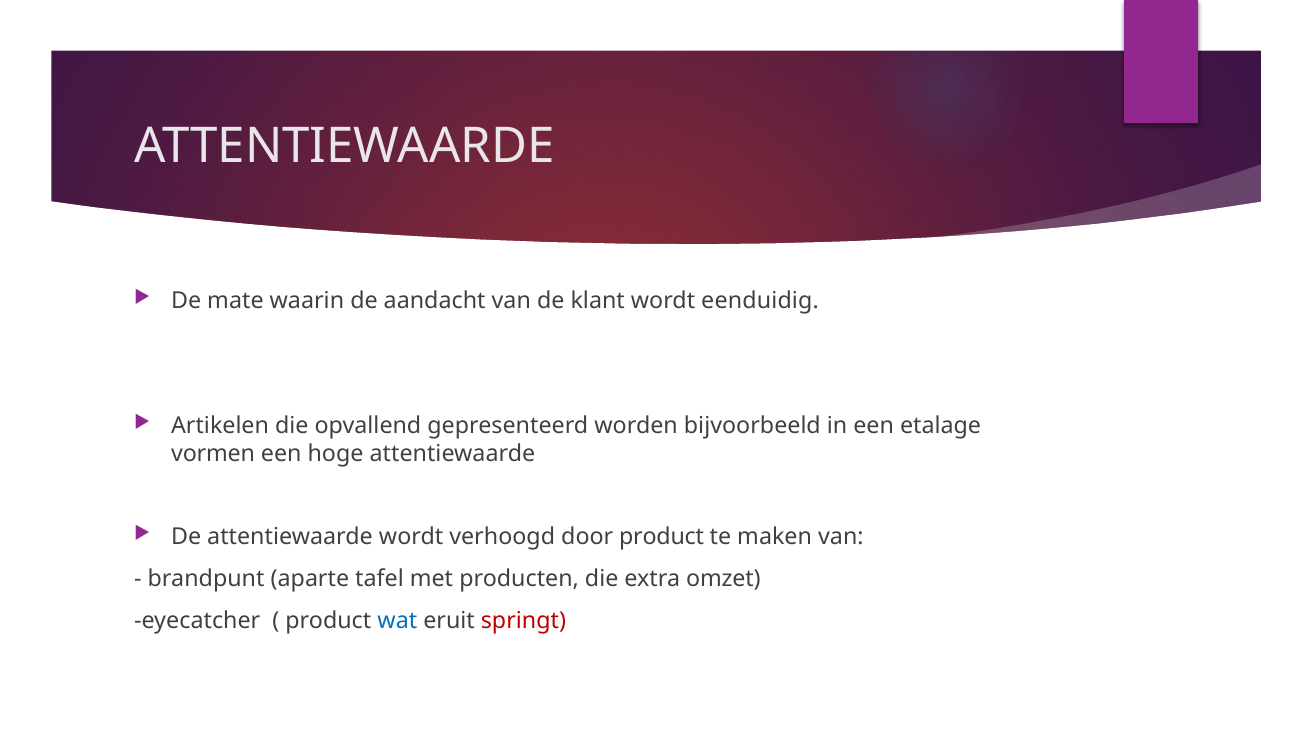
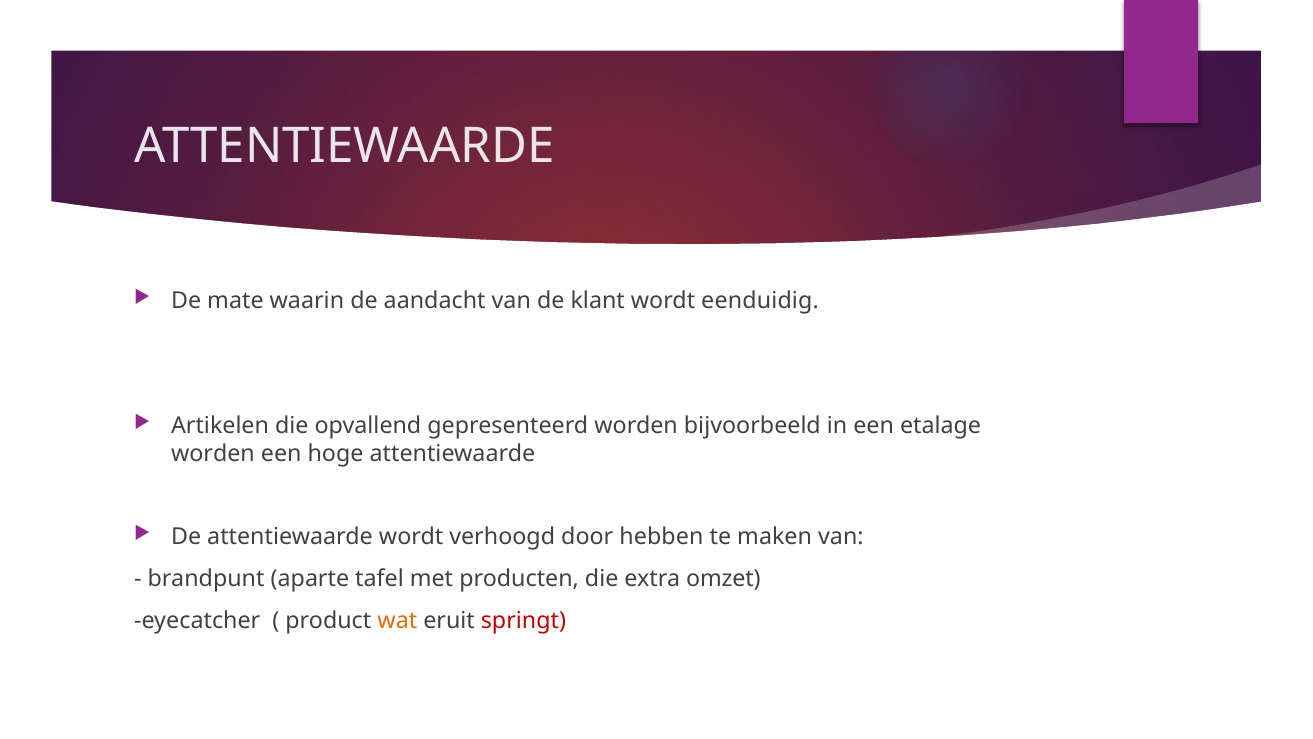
vormen at (213, 454): vormen -> worden
door product: product -> hebben
wat colour: blue -> orange
